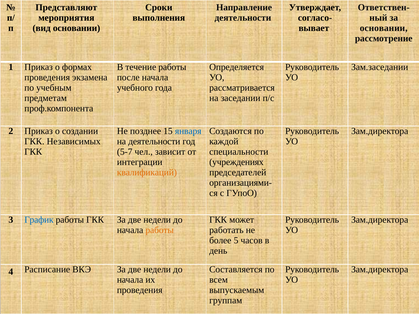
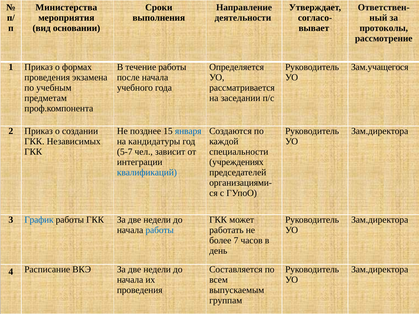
Представляют: Представляют -> Министерства
основании at (384, 28): основании -> протоколы
Зам.заседании: Зам.заседании -> Зам.учащегося
на деятельности: деятельности -> кандидатуры
квалификаций colour: orange -> blue
работы at (160, 230) colour: orange -> blue
5: 5 -> 7
